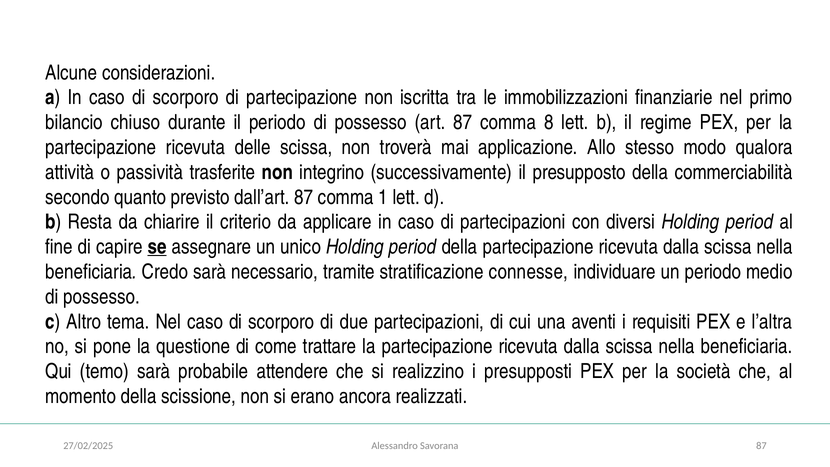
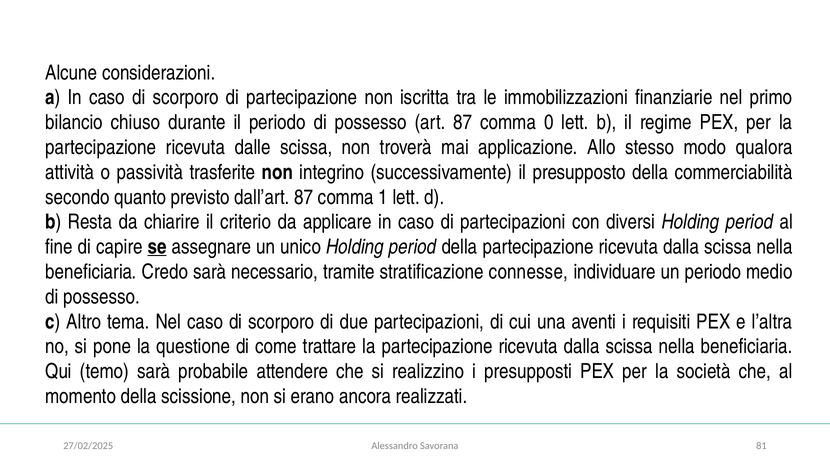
8: 8 -> 0
delle: delle -> dalle
Savorana 87: 87 -> 81
